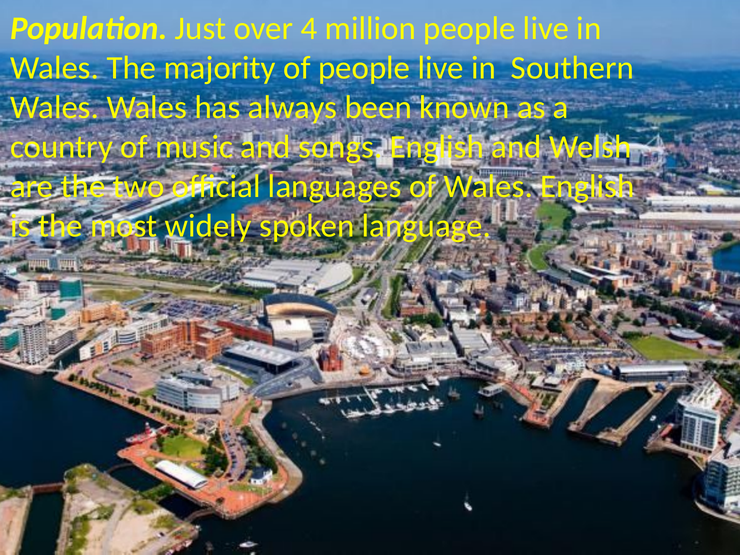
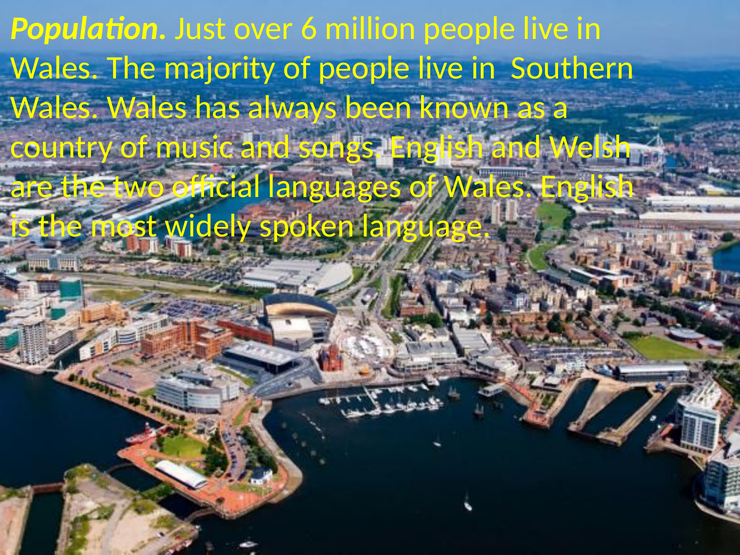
4: 4 -> 6
